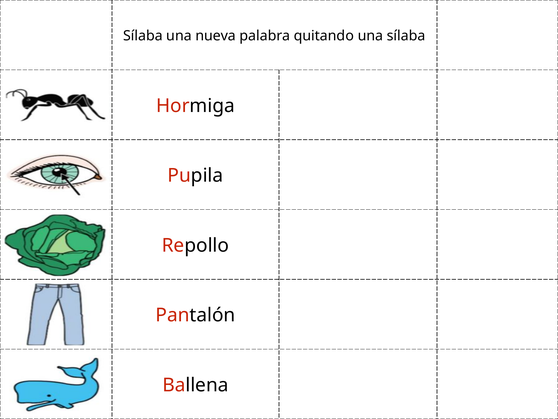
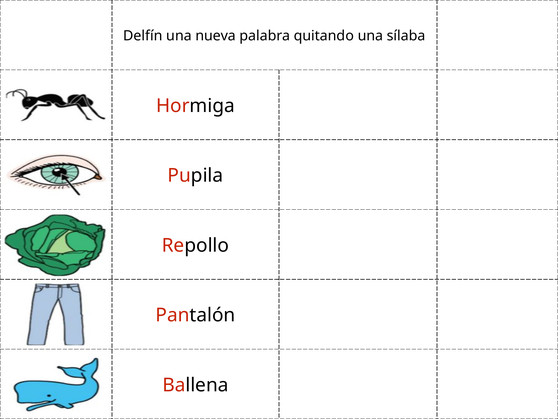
Sílaba at (143, 36): Sílaba -> Delfín
